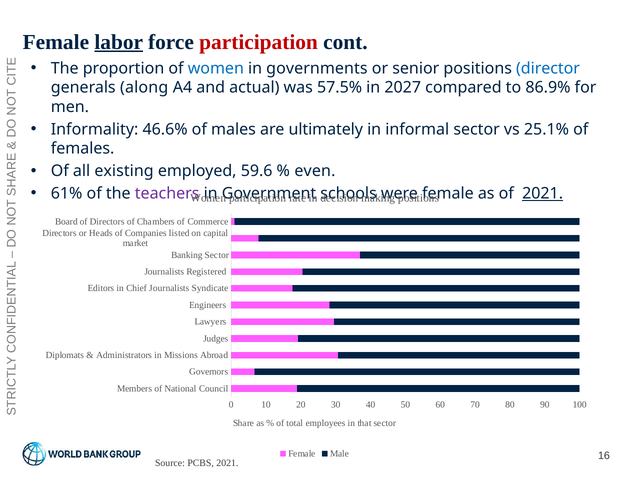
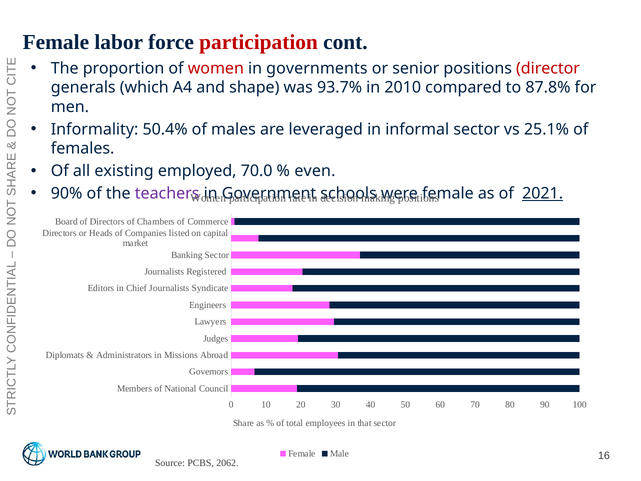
labor underline: present -> none
women at (216, 68) colour: blue -> red
director colour: blue -> red
along: along -> which
actual: actual -> shape
57.5%: 57.5% -> 93.7%
2027: 2027 -> 2010
86.9%: 86.9% -> 87.8%
46.6%: 46.6% -> 50.4%
ultimately: ultimately -> leveraged
59.6: 59.6 -> 70.0
61%: 61% -> 90%
PCBS 2021: 2021 -> 2062
